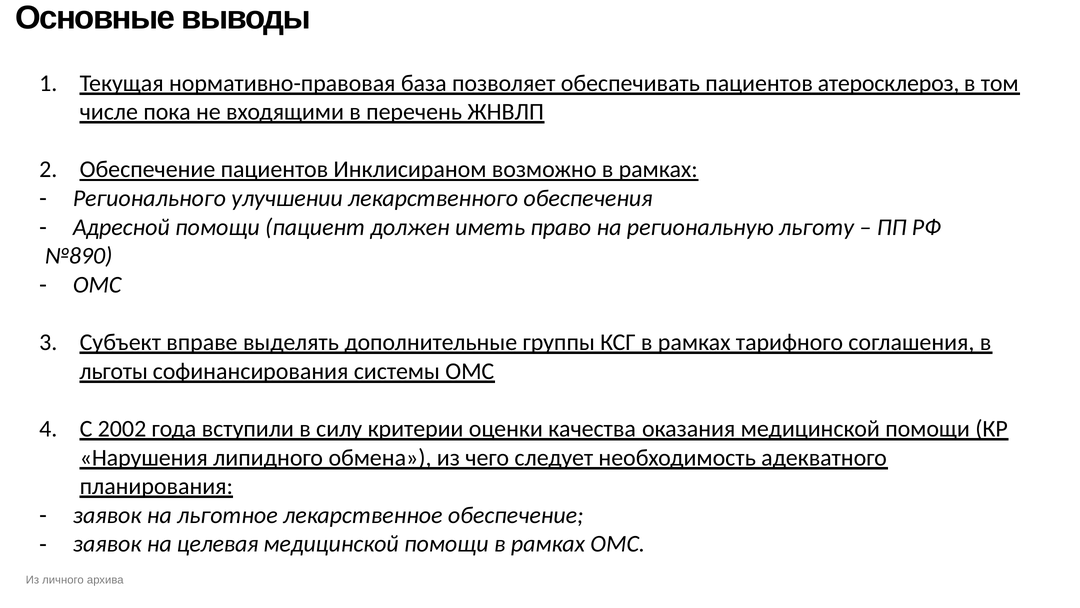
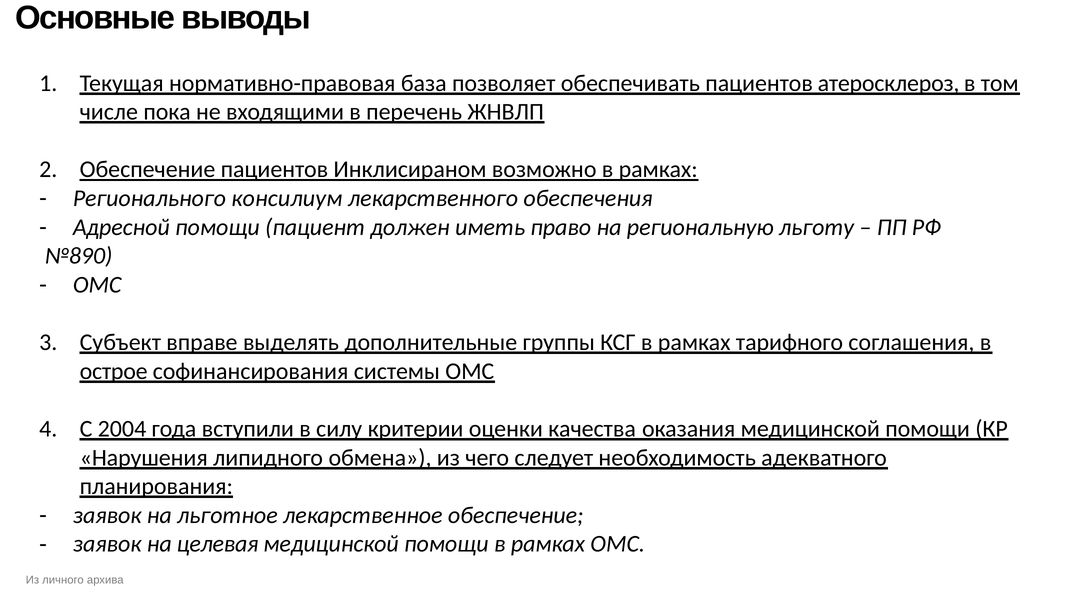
улучшении: улучшении -> консилиум
льготы: льготы -> острое
2002: 2002 -> 2004
